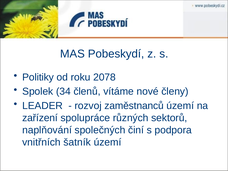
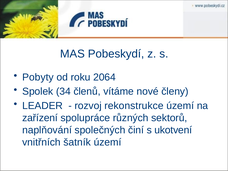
Politiky: Politiky -> Pobyty
2078: 2078 -> 2064
zaměstnanců: zaměstnanců -> rekonstrukce
podpora: podpora -> ukotvení
